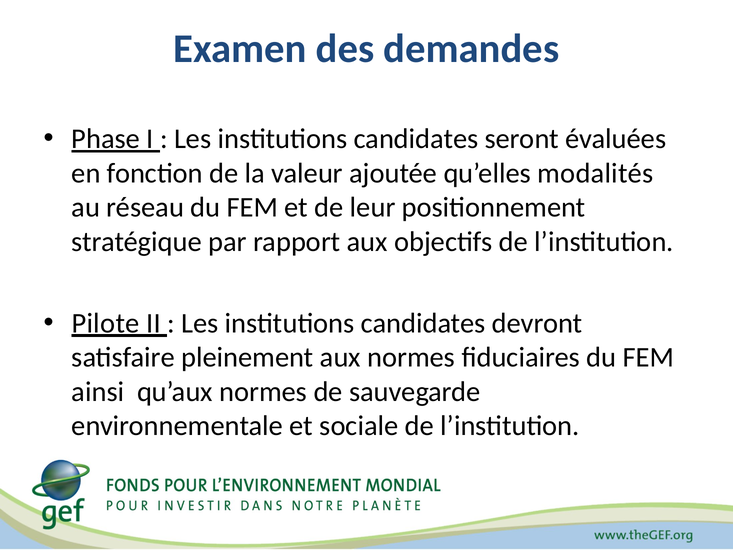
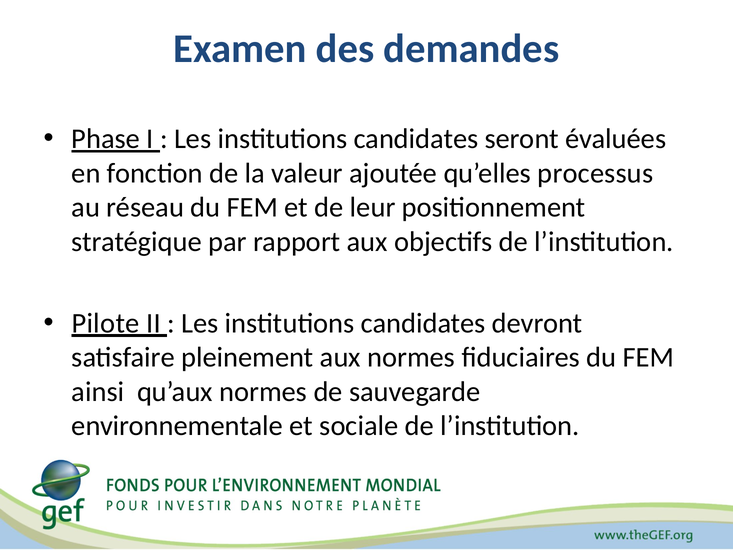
modalités: modalités -> processus
